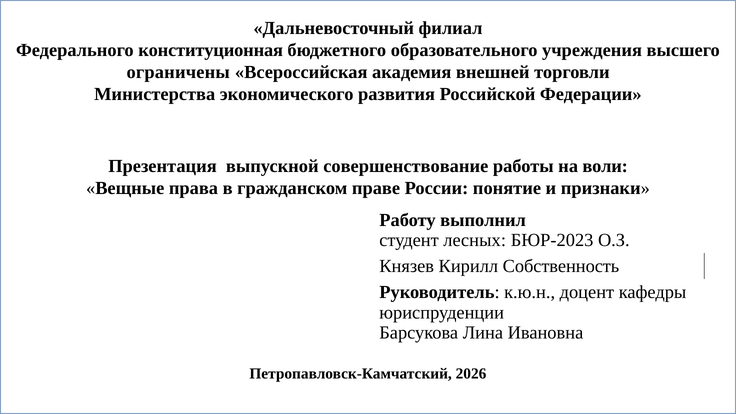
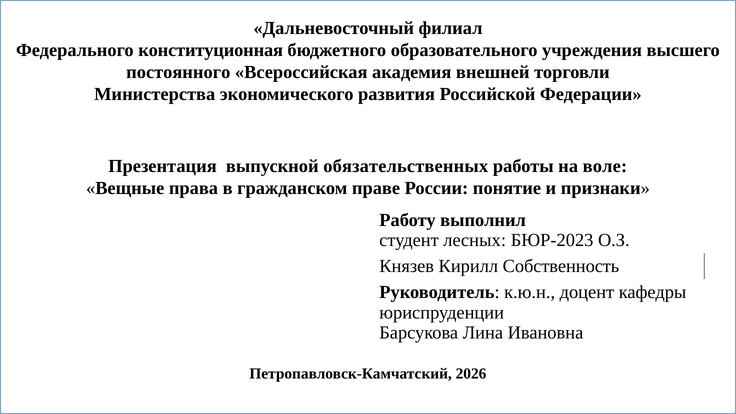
ограничены: ограничены -> постоянного
совершенствование: совершенствование -> обязательственных
воли: воли -> воле
